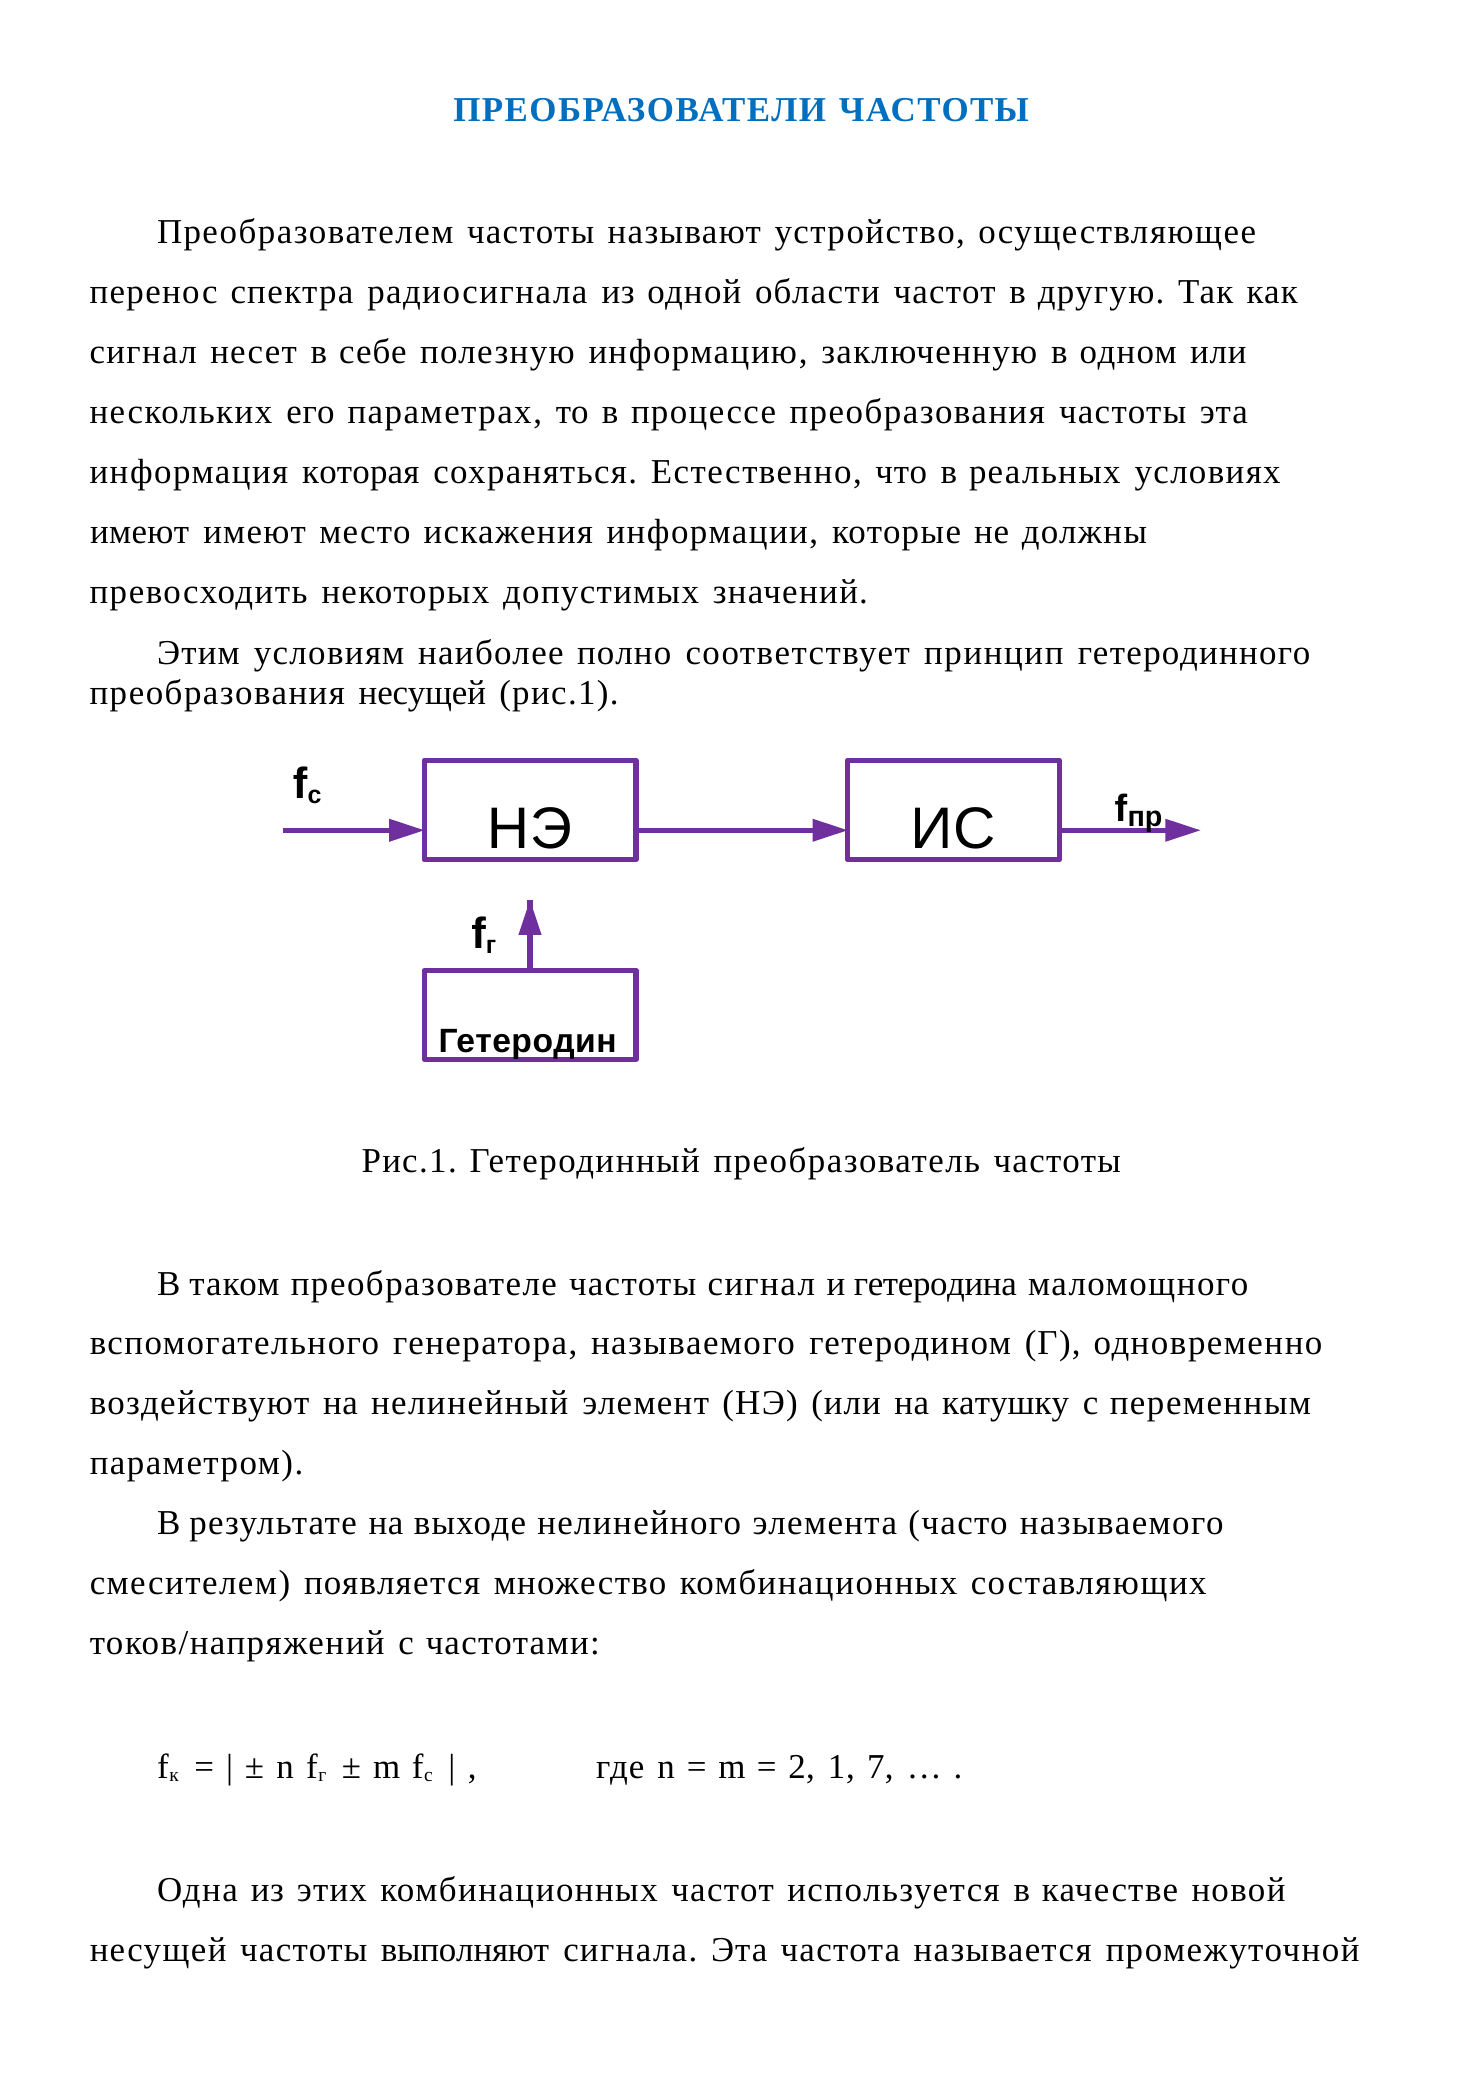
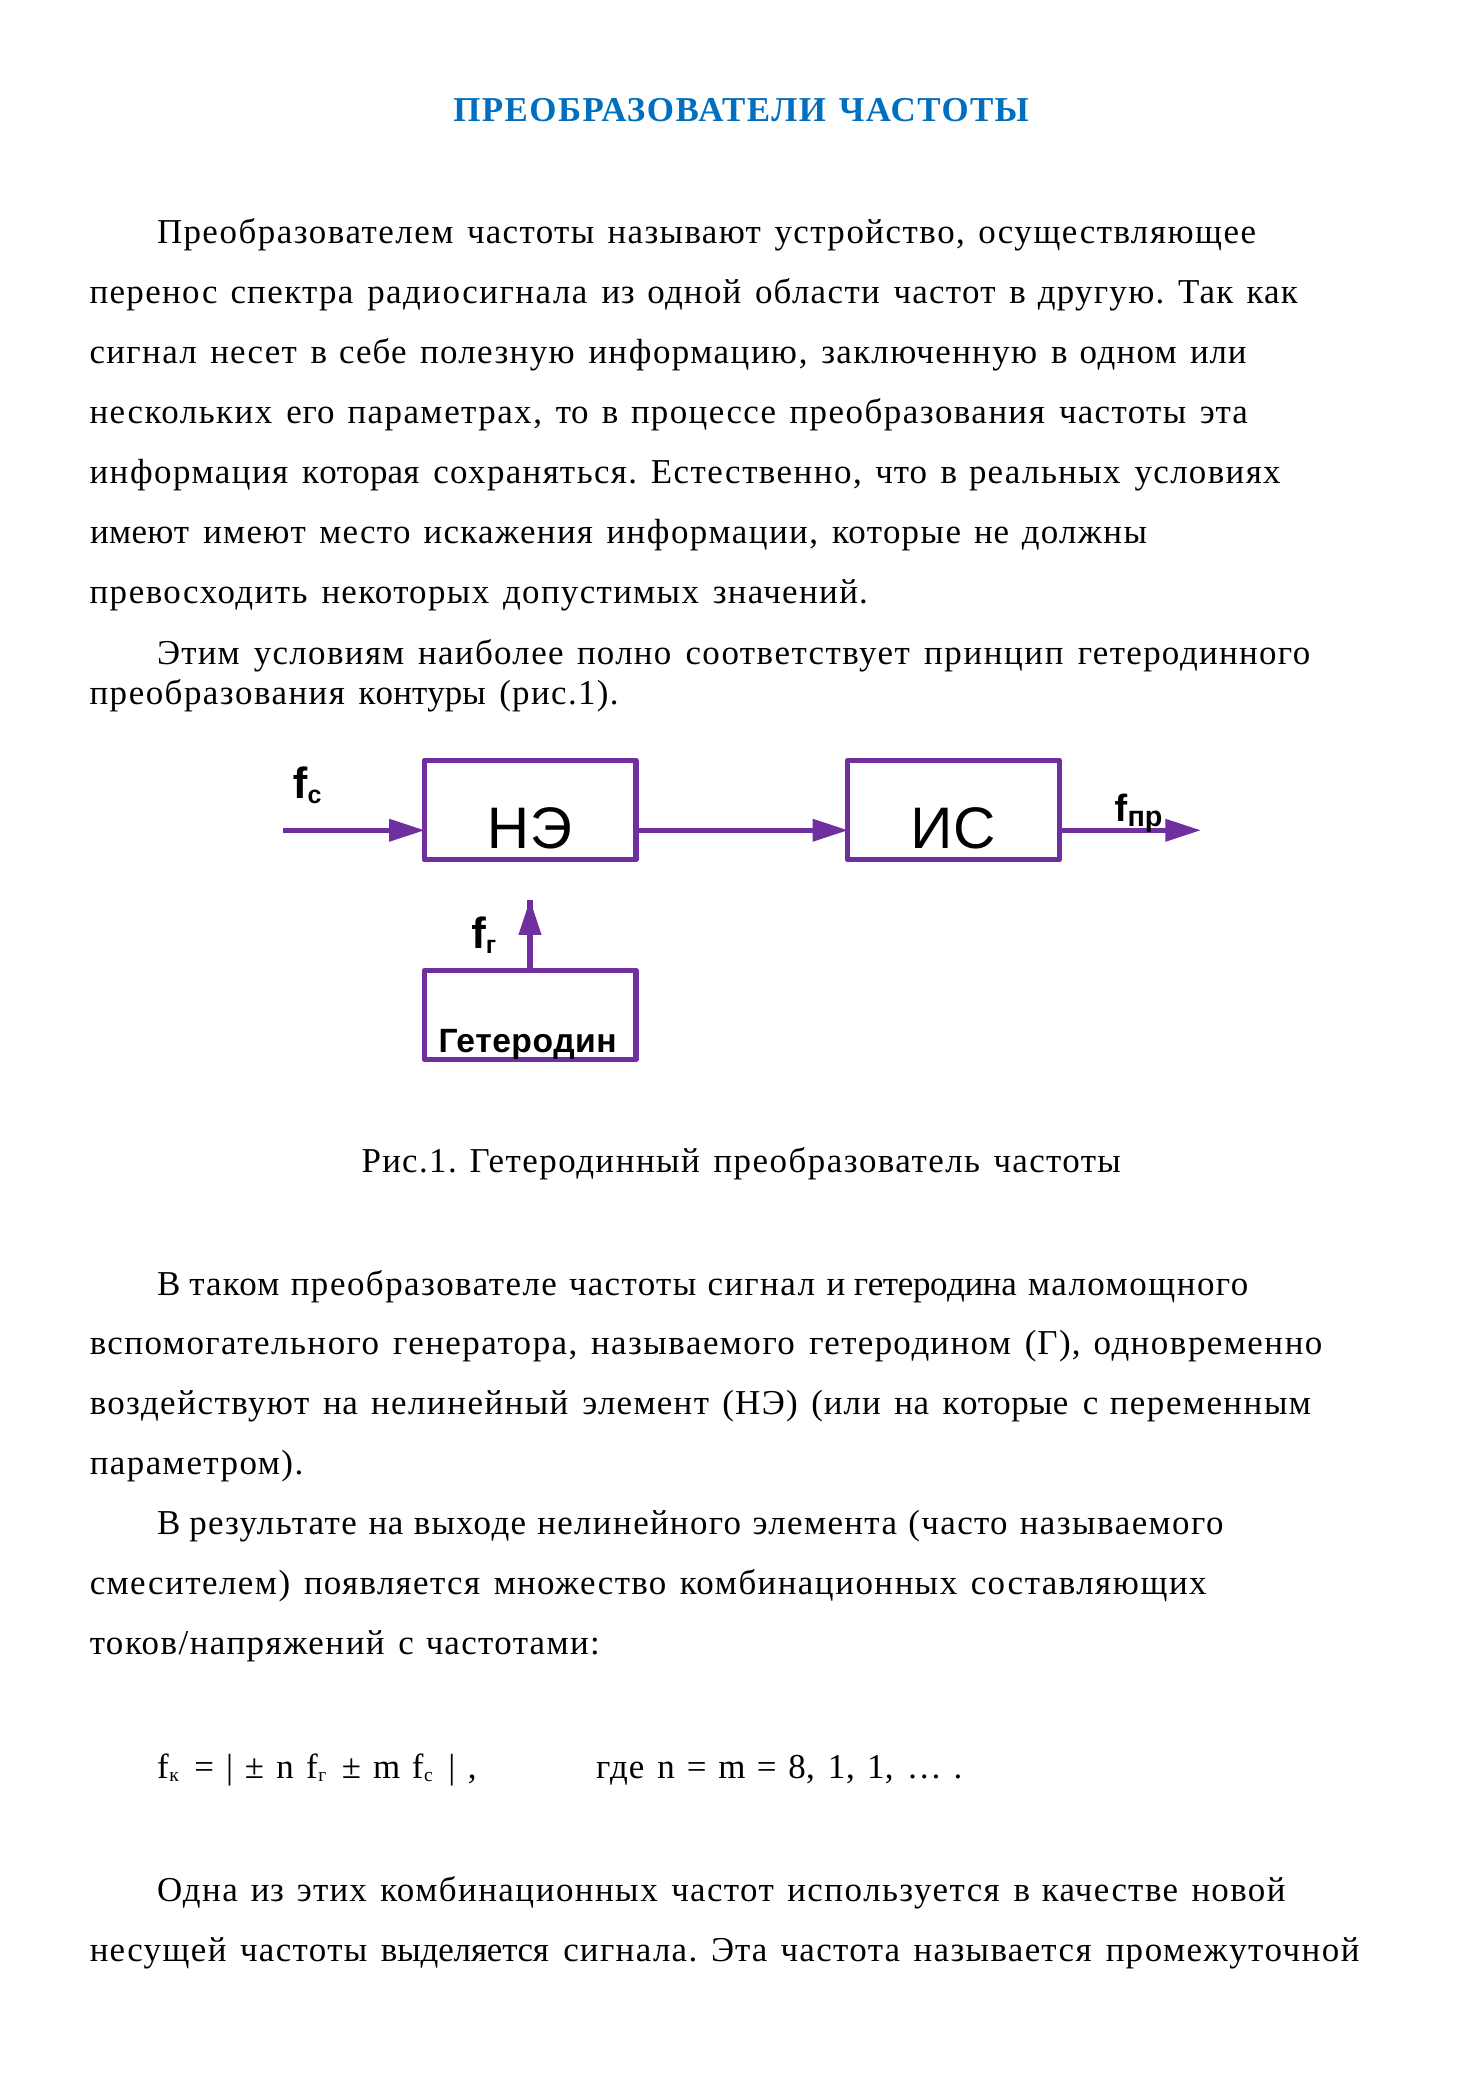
преобразования несущей: несущей -> контуры
на катушку: катушку -> которые
2: 2 -> 8
1 7: 7 -> 1
выполняют: выполняют -> выделяется
